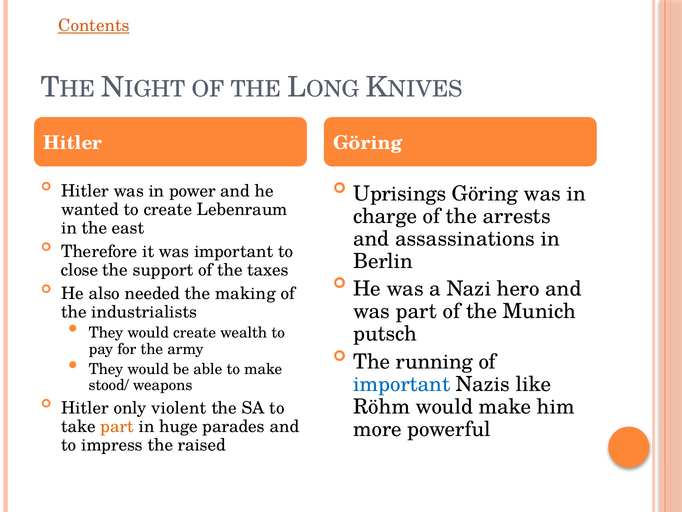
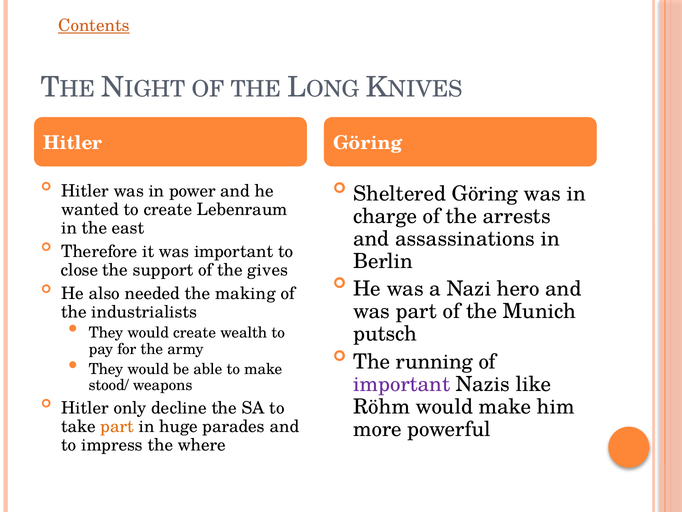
Uprisings: Uprisings -> Sheltered
taxes: taxes -> gives
important at (402, 384) colour: blue -> purple
violent: violent -> decline
raised: raised -> where
